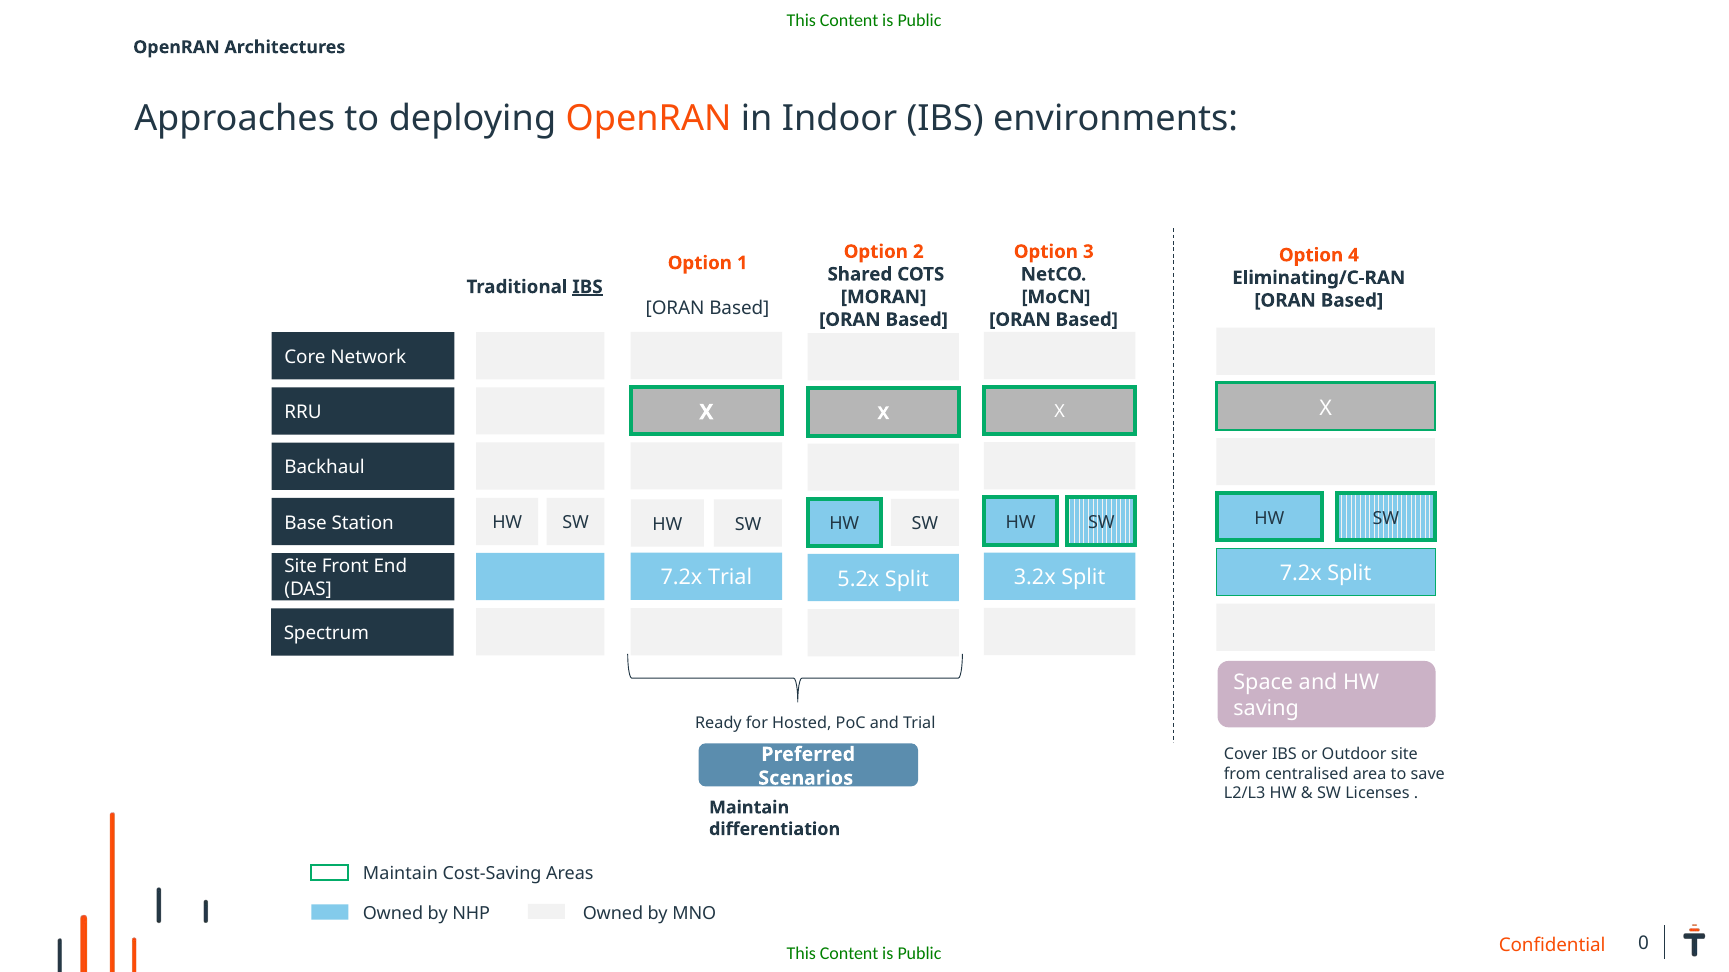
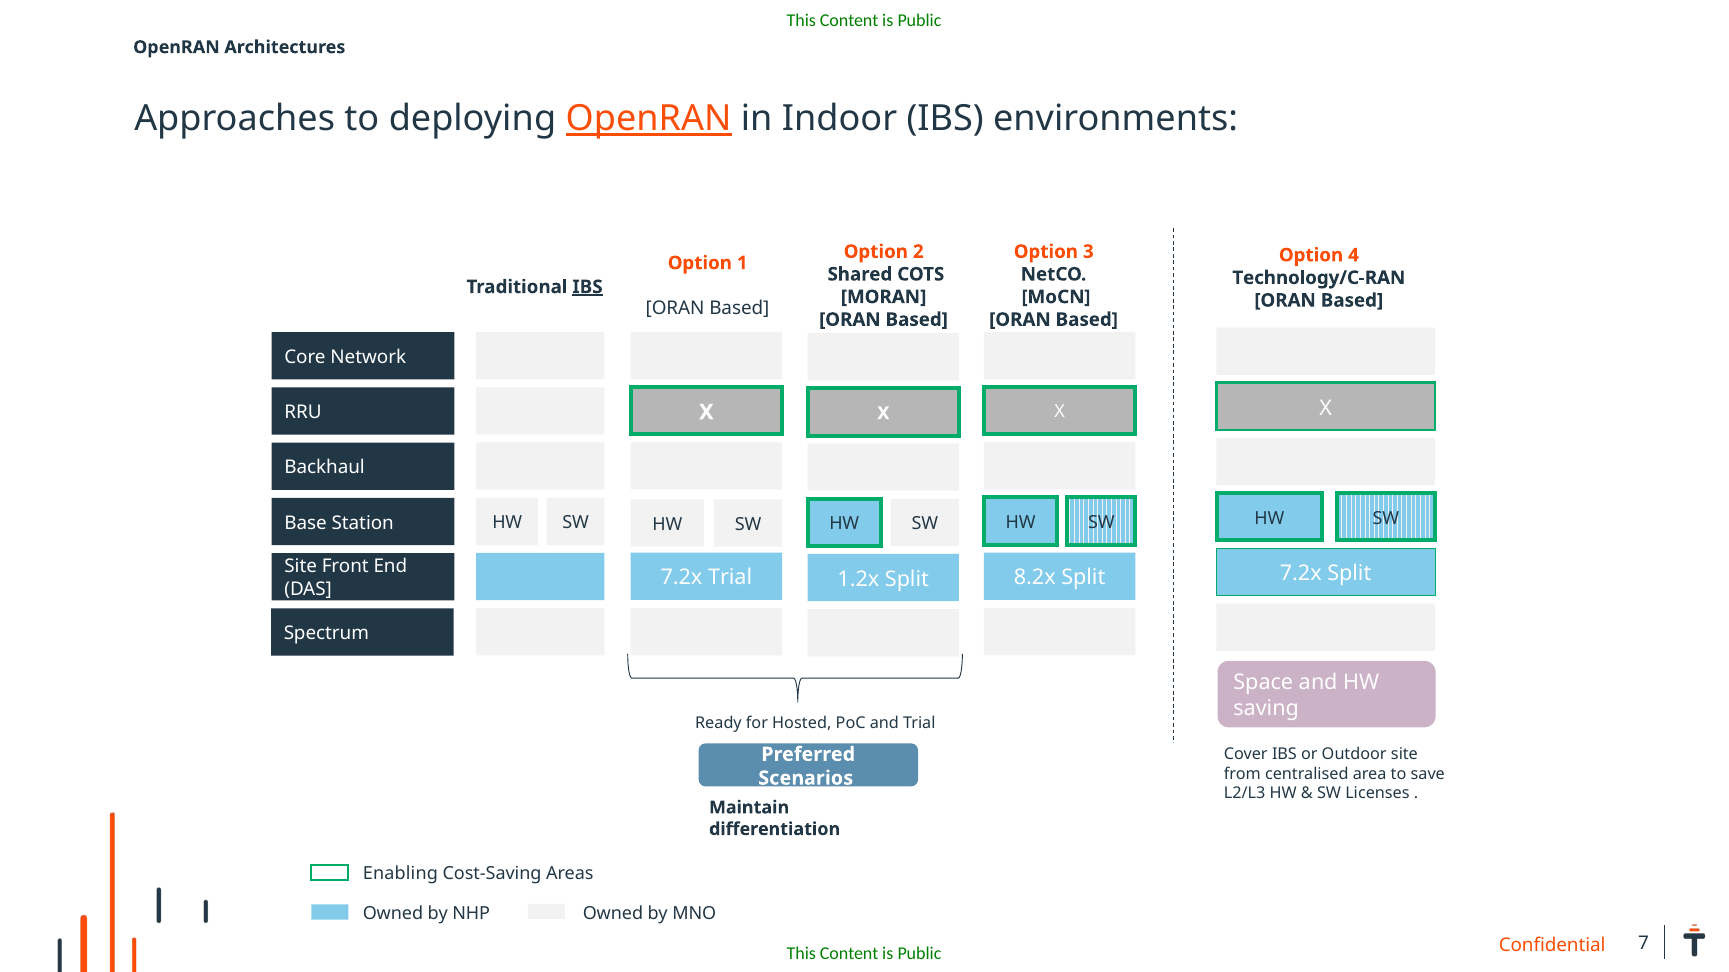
OpenRAN at (649, 119) underline: none -> present
Eliminating/C-RAN: Eliminating/C-RAN -> Technology/C-RAN
3.2x: 3.2x -> 8.2x
5.2x: 5.2x -> 1.2x
Maintain at (400, 874): Maintain -> Enabling
0: 0 -> 7
